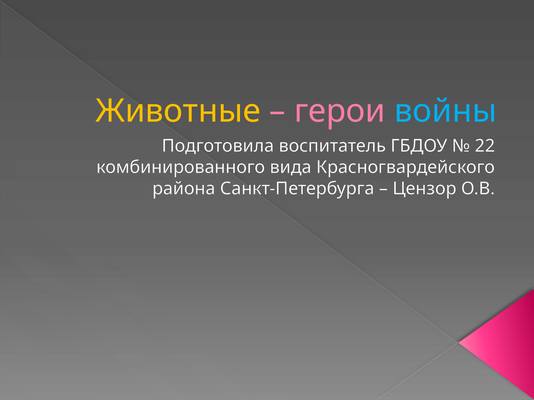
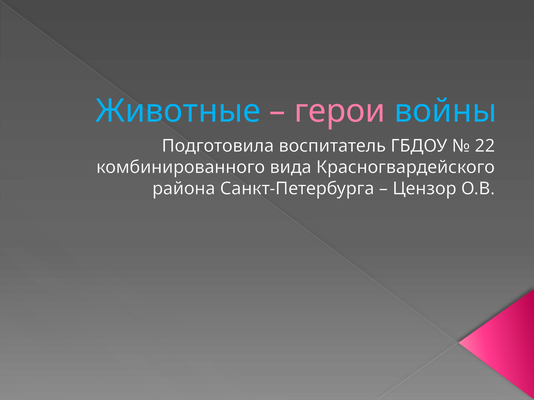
Животные colour: yellow -> light blue
